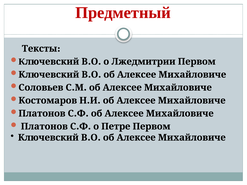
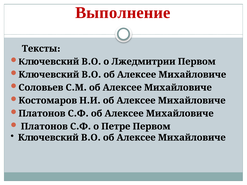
Предметный: Предметный -> Выполнение
